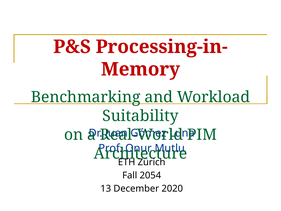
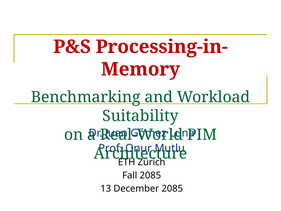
Fall 2054: 2054 -> 2085
December 2020: 2020 -> 2085
